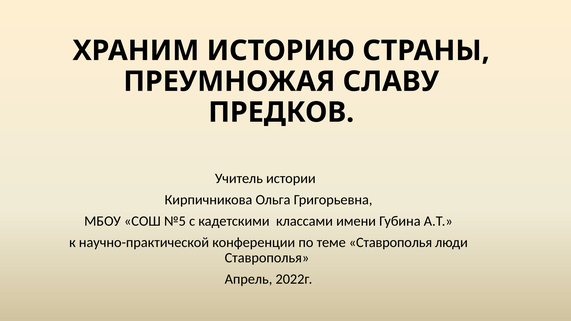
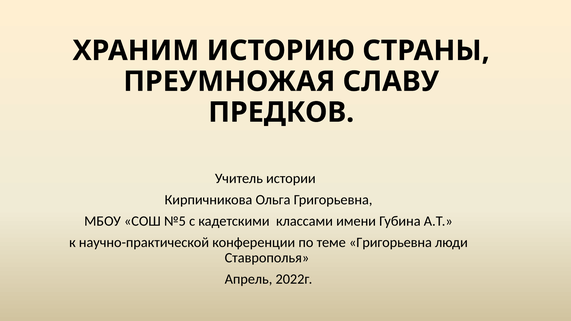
теме Ставрополья: Ставрополья -> Григорьевна
